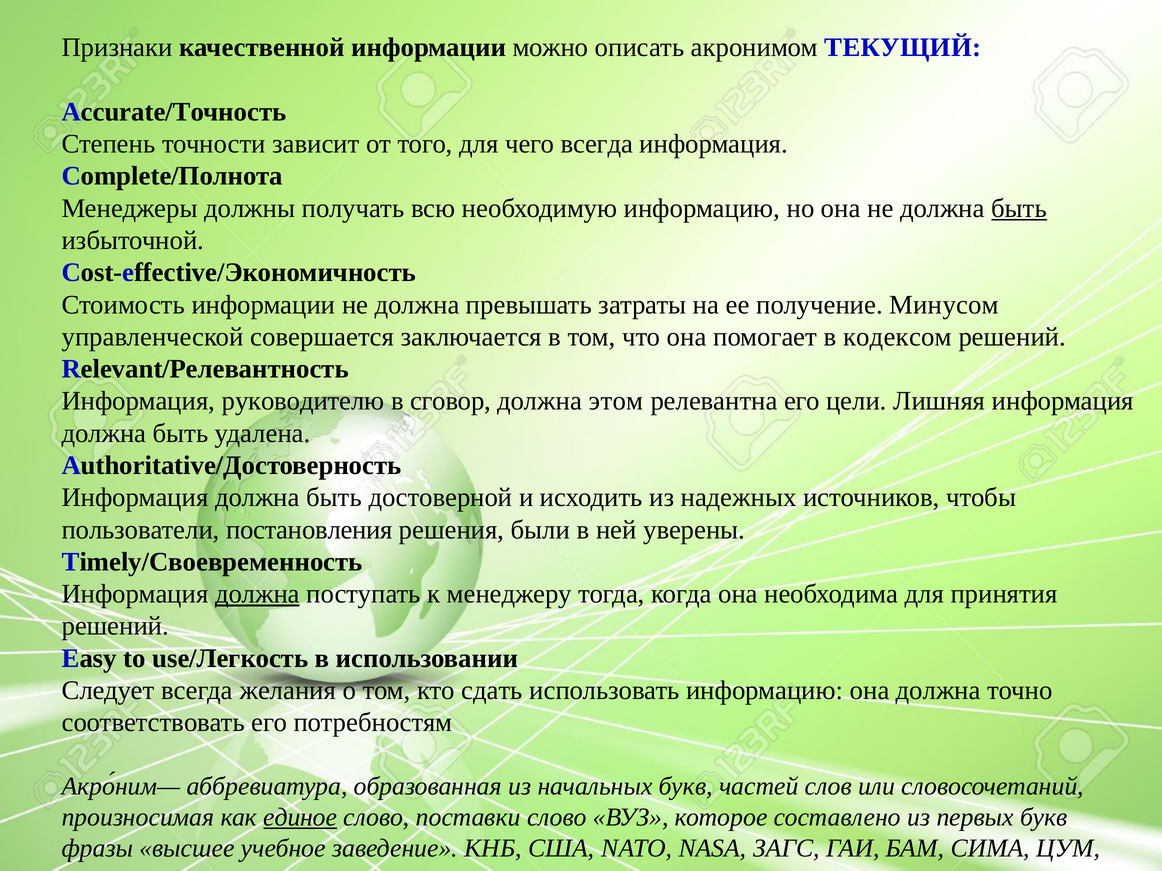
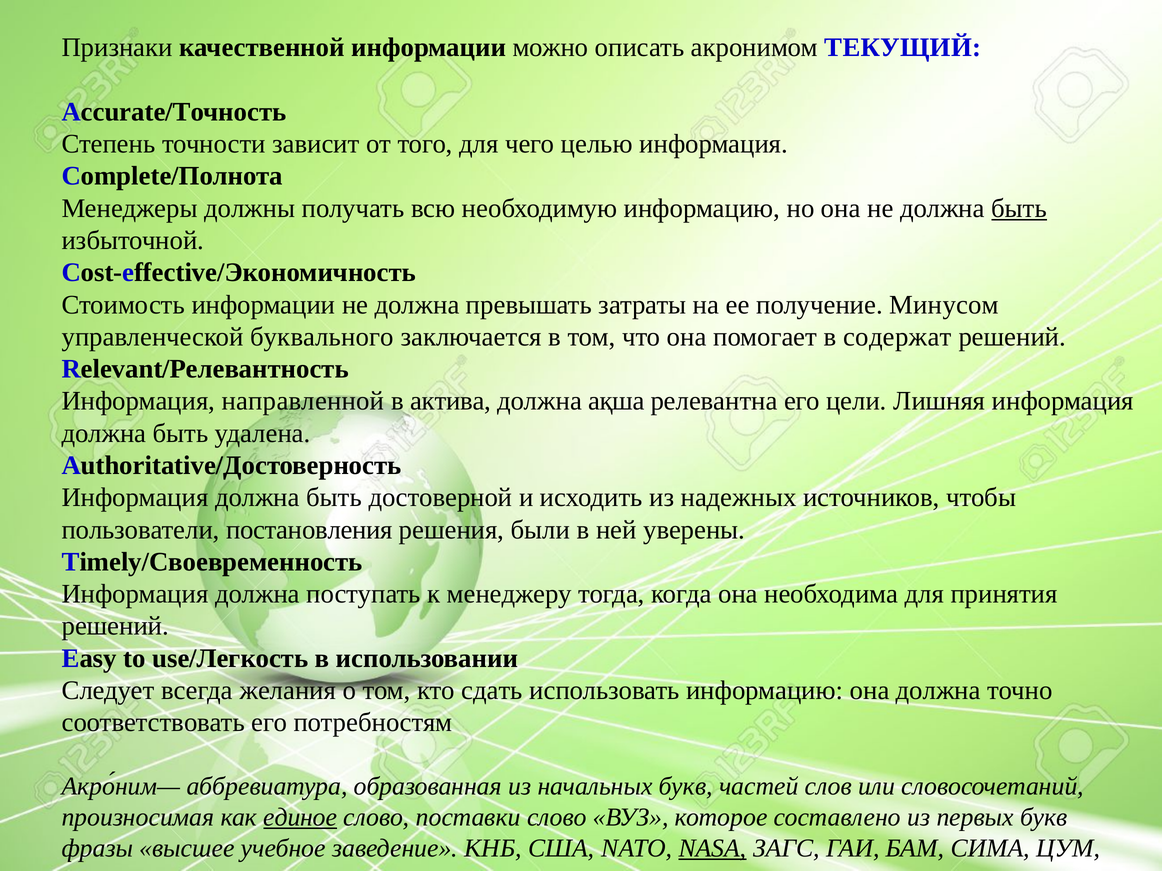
чего всегда: всегда -> целью
совершается: совершается -> буквального
кодексом: кодексом -> содержат
руководителю: руководителю -> направленной
сговор: сговор -> актива
этом: этом -> ақша
должна at (257, 594) underline: present -> none
NASA underline: none -> present
